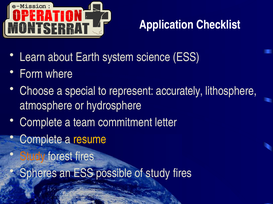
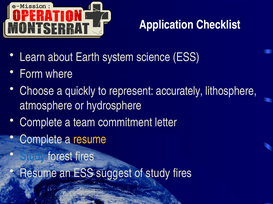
special: special -> quickly
Study at (33, 157) colour: orange -> blue
Spheres at (38, 174): Spheres -> Resume
possible: possible -> suggest
